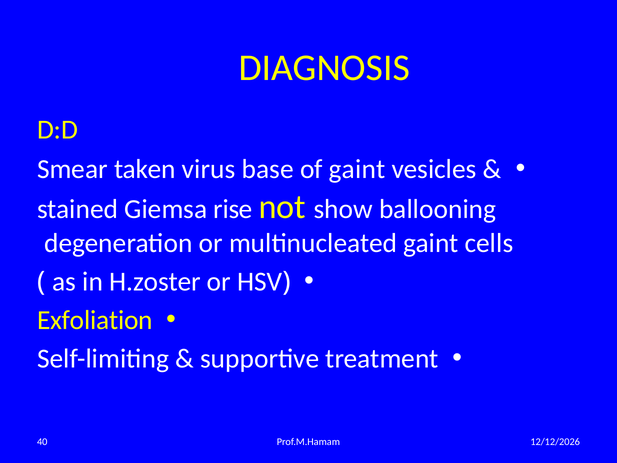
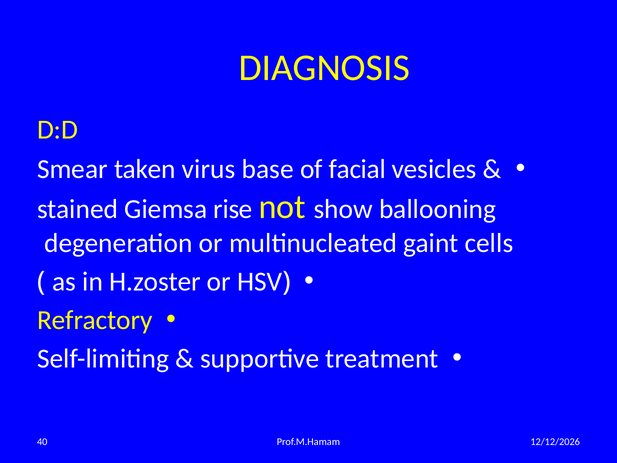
of gaint: gaint -> facial
Exfoliation: Exfoliation -> Refractory
